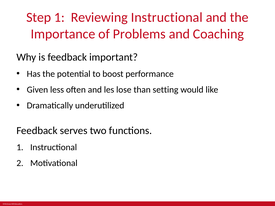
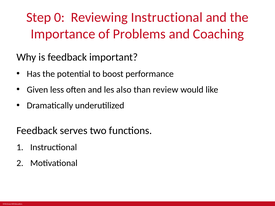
Step 1: 1 -> 0
lose: lose -> also
setting: setting -> review
